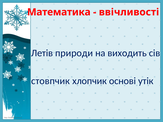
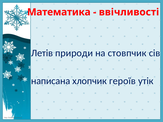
виходить: виходить -> стовпчик
стовпчик: стовпчик -> написана
основі: основі -> героїв
